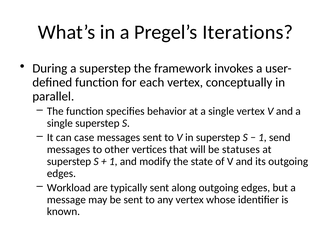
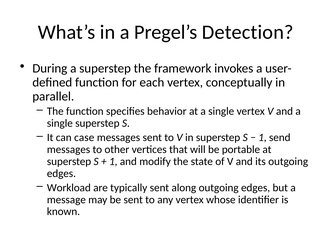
Iterations: Iterations -> Detection
statuses: statuses -> portable
